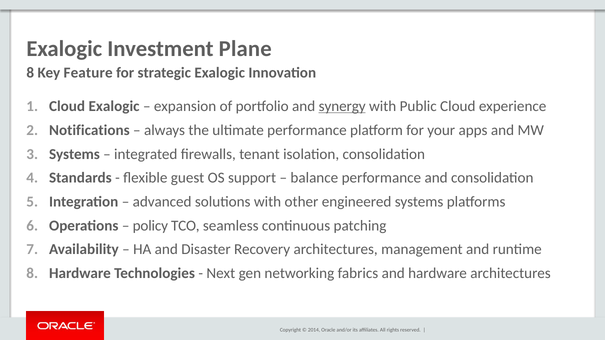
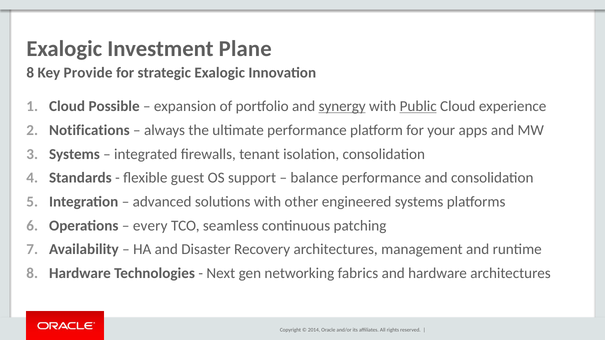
Feature: Feature -> Provide
Cloud Exalogic: Exalogic -> Possible
Public underline: none -> present
policy: policy -> every
